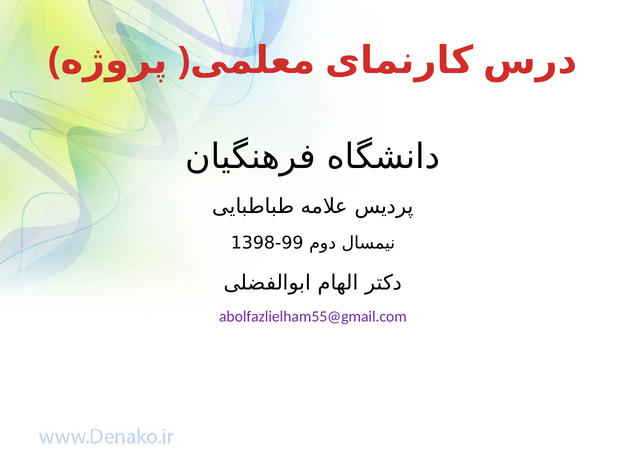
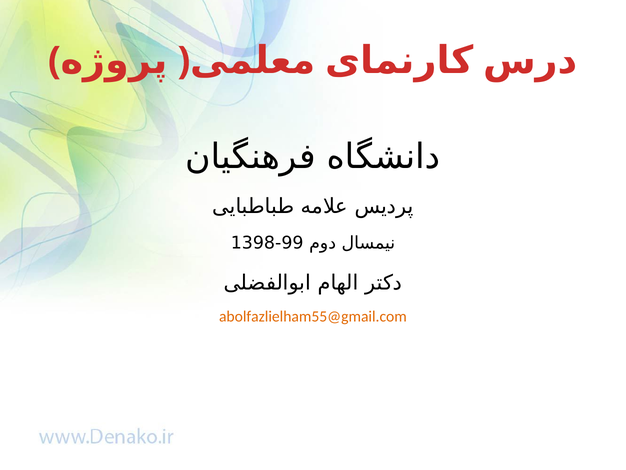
abolfazlielham55@gmail.com colour: purple -> orange
